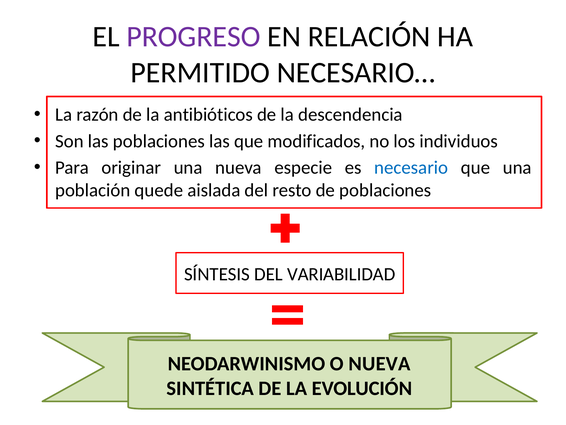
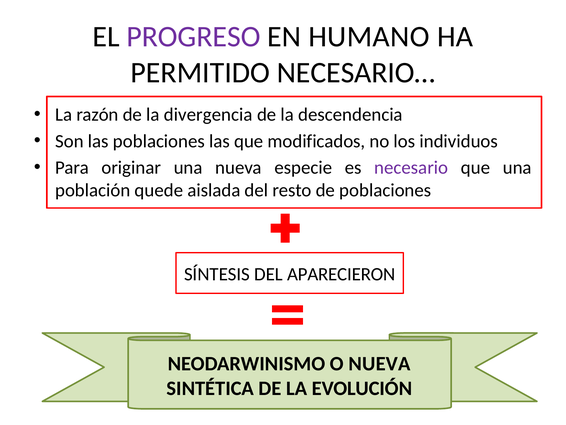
RELACIÓN: RELACIÓN -> HUMANO
antibióticos: antibióticos -> divergencia
necesario colour: blue -> purple
VARIABILIDAD: VARIABILIDAD -> APARECIERON
